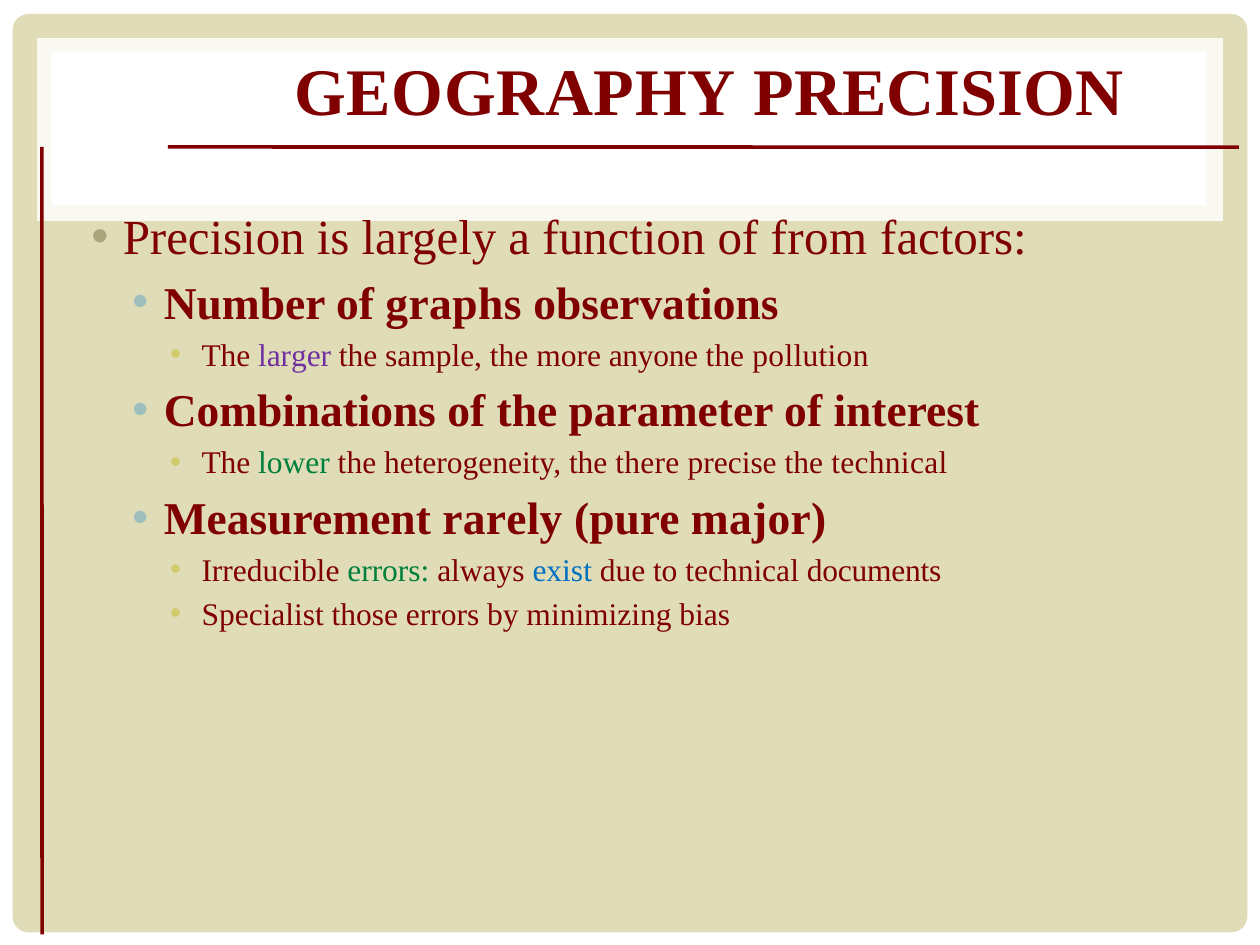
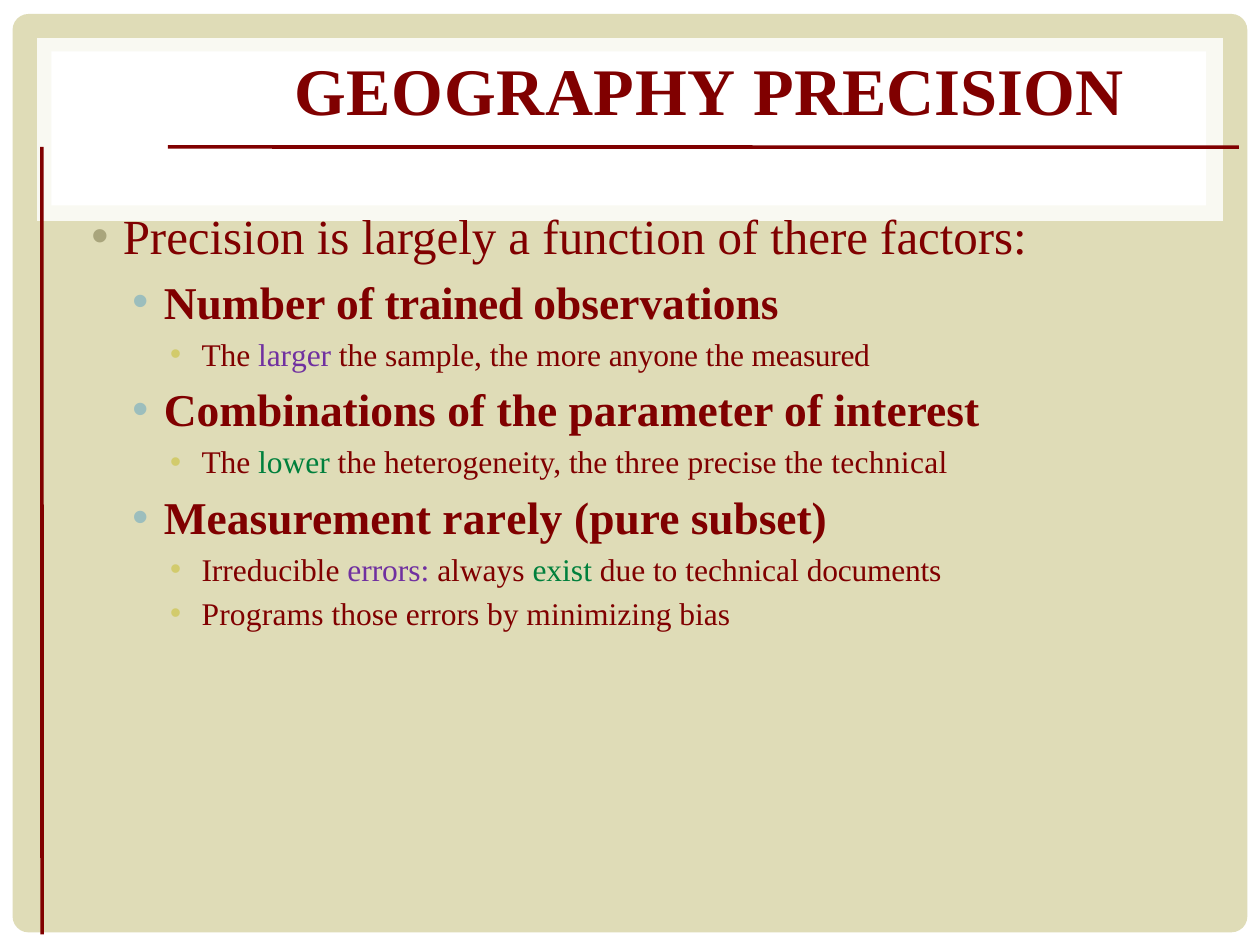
from: from -> there
graphs: graphs -> trained
pollution: pollution -> measured
there: there -> three
major: major -> subset
errors at (388, 571) colour: green -> purple
exist colour: blue -> green
Specialist: Specialist -> Programs
